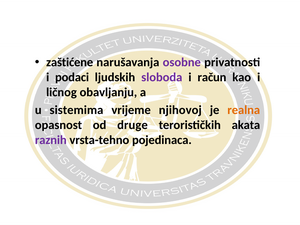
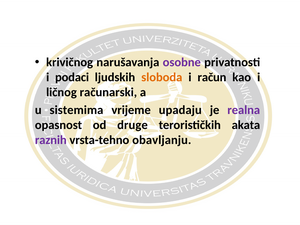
zaštićene: zaštićene -> krivičnog
sloboda colour: purple -> orange
obavljanju: obavljanju -> računarski
njihovoj: njihovoj -> upadaju
realna colour: orange -> purple
pojedinaca: pojedinaca -> obavljanju
